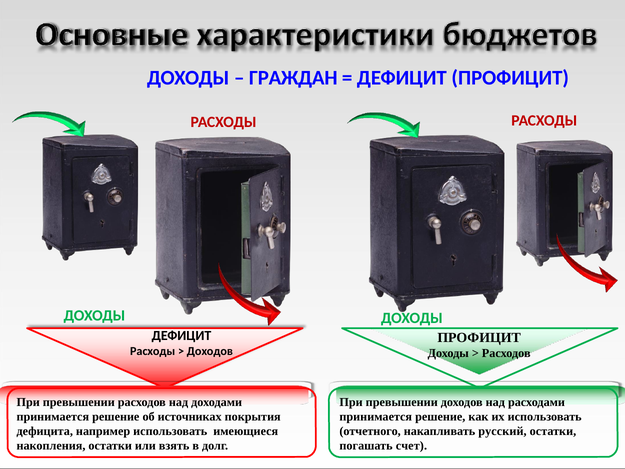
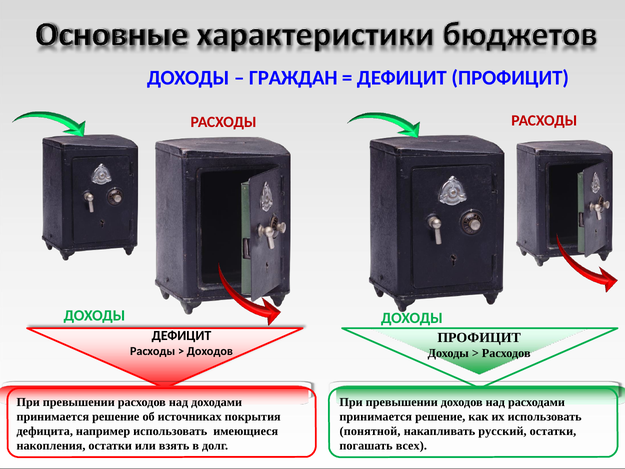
отчетного: отчетного -> понятной
счет: счет -> всех
